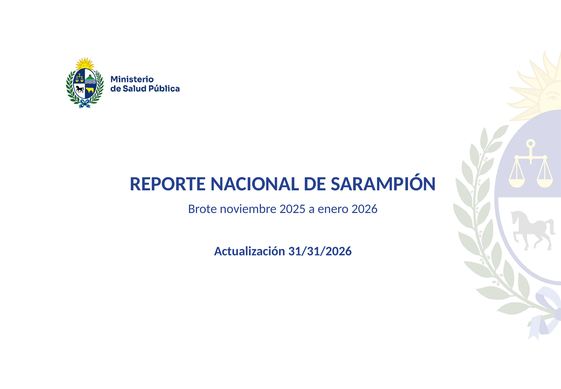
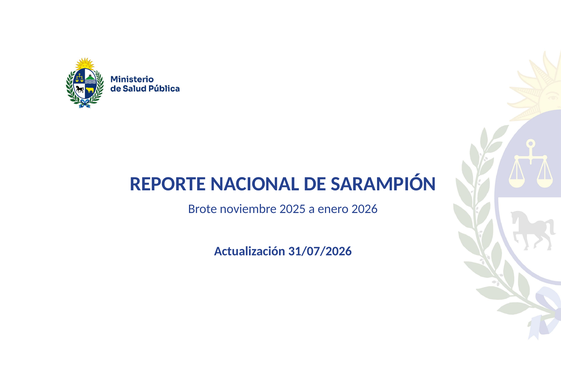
31/31/2026: 31/31/2026 -> 31/07/2026
